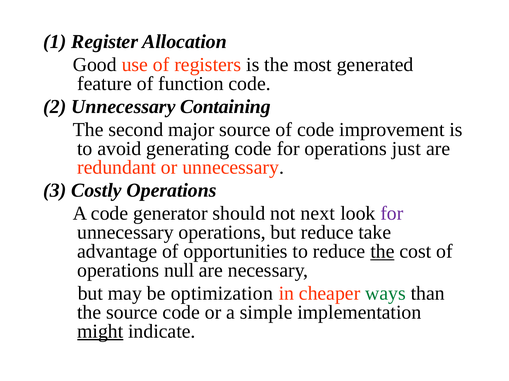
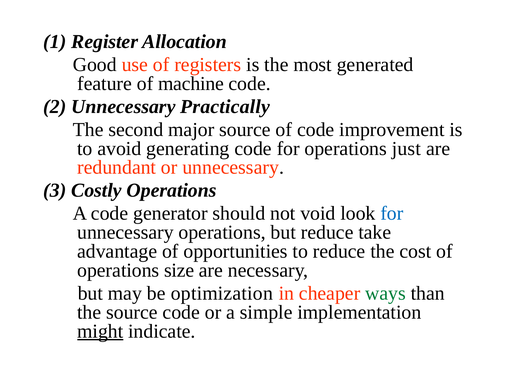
function: function -> machine
Containing: Containing -> Practically
next: next -> void
for at (392, 214) colour: purple -> blue
the at (382, 252) underline: present -> none
null: null -> size
